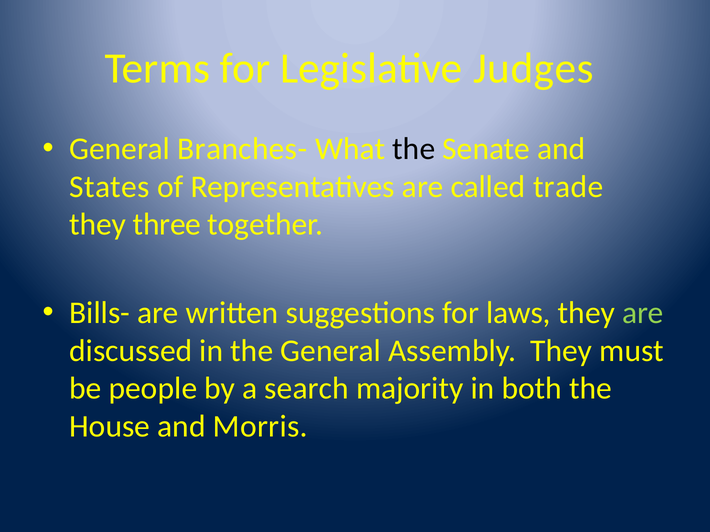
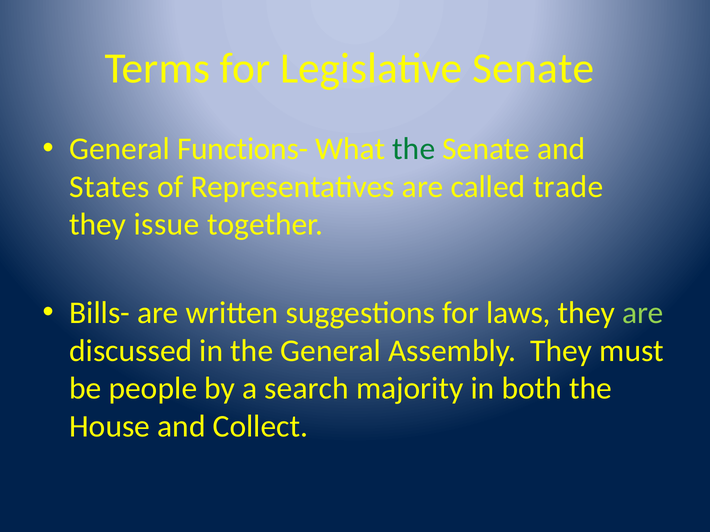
Legislative Judges: Judges -> Senate
Branches-: Branches- -> Functions-
the at (414, 149) colour: black -> green
three: three -> issue
Morris: Morris -> Collect
